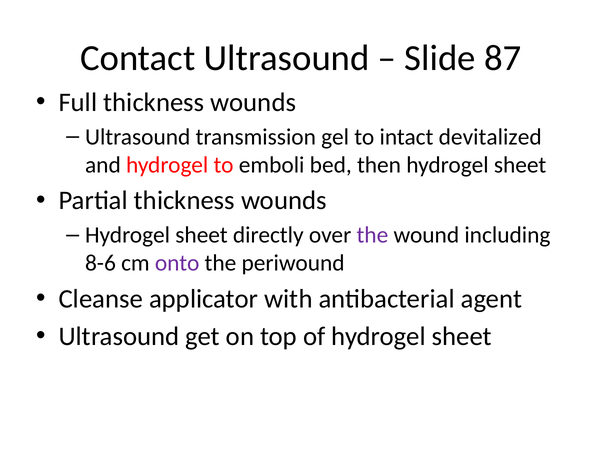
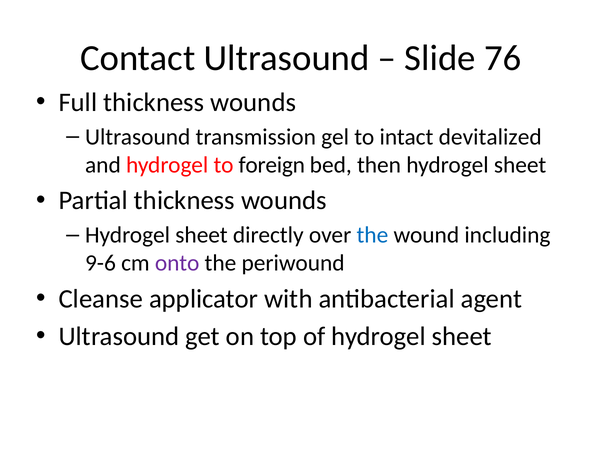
87: 87 -> 76
emboli: emboli -> foreign
the at (372, 235) colour: purple -> blue
8-6: 8-6 -> 9-6
